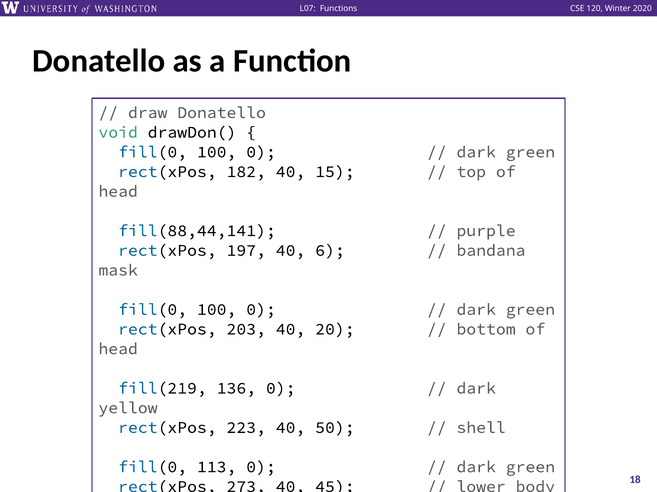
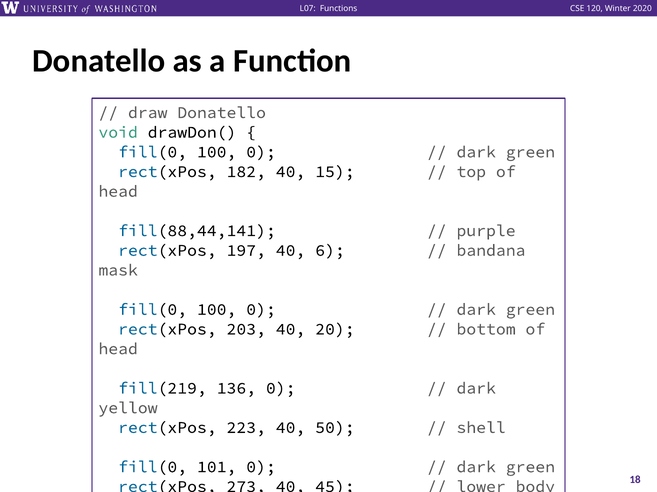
113: 113 -> 101
